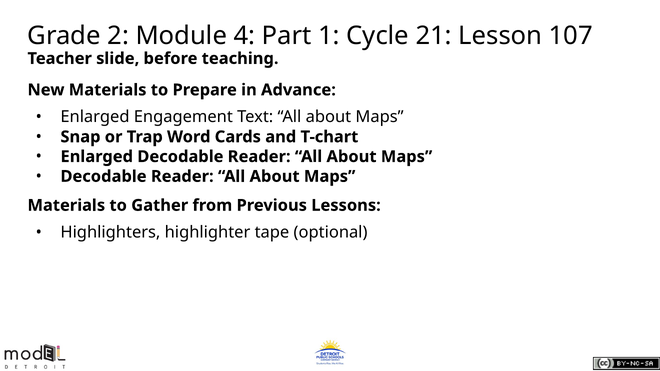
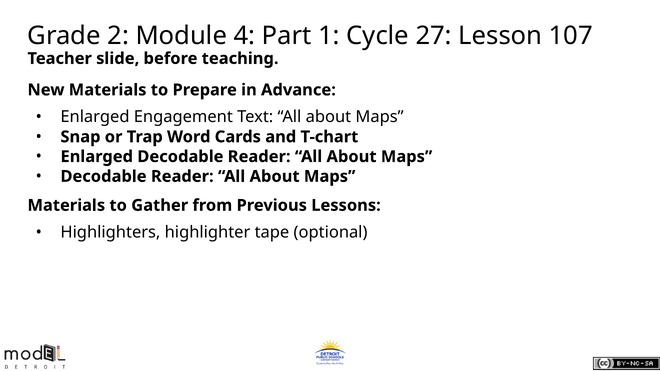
21: 21 -> 27
